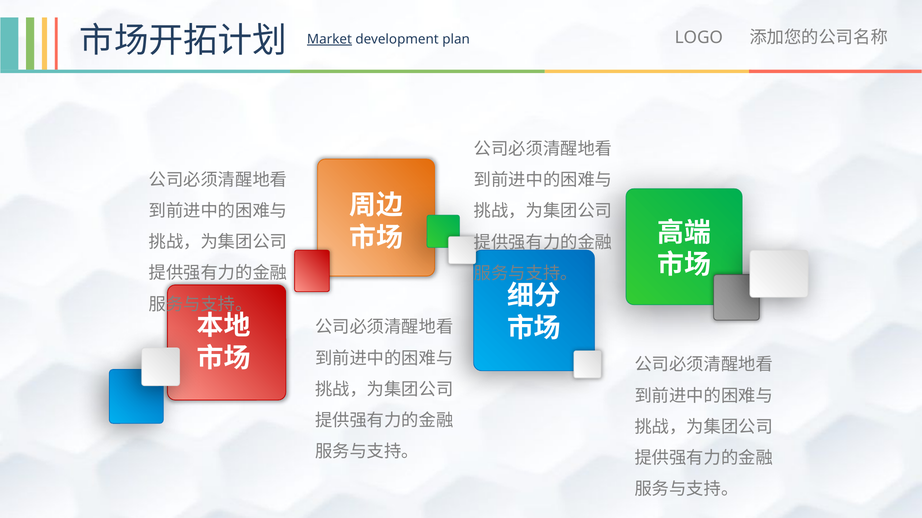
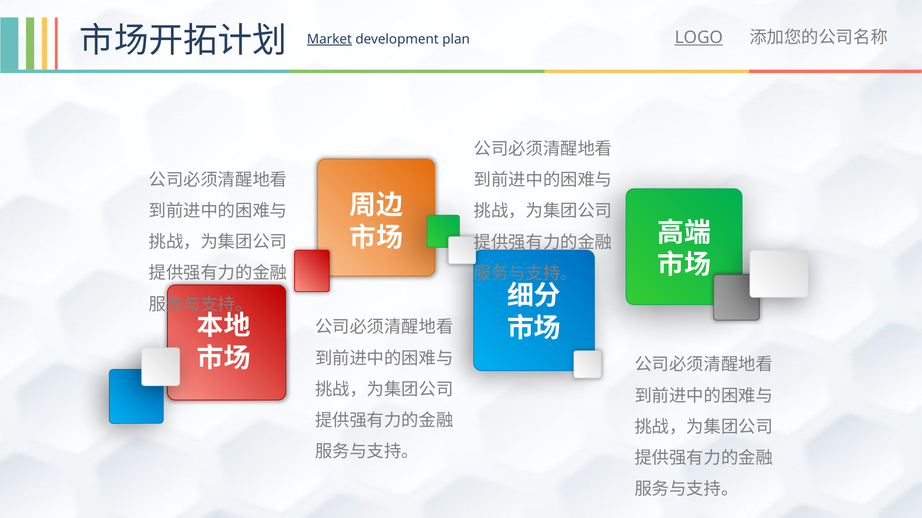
LOGO underline: none -> present
